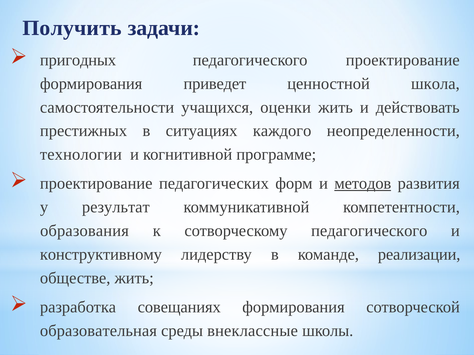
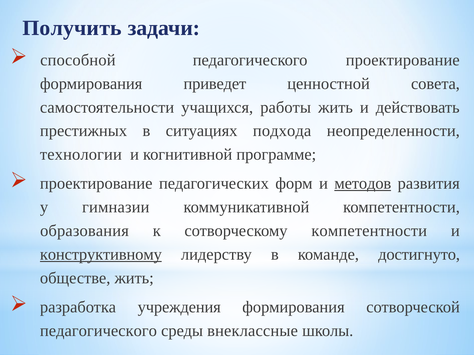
пригодных: пригодных -> способной
школа: школа -> совета
оценки: оценки -> работы
каждого: каждого -> подхода
результат: результат -> гимназии
сотворческому педагогического: педагогического -> компетентности
конструктивному underline: none -> present
реализации: реализации -> достигнуто
совещаниях: совещаниях -> учреждения
образовательная at (98, 331): образовательная -> педагогического
